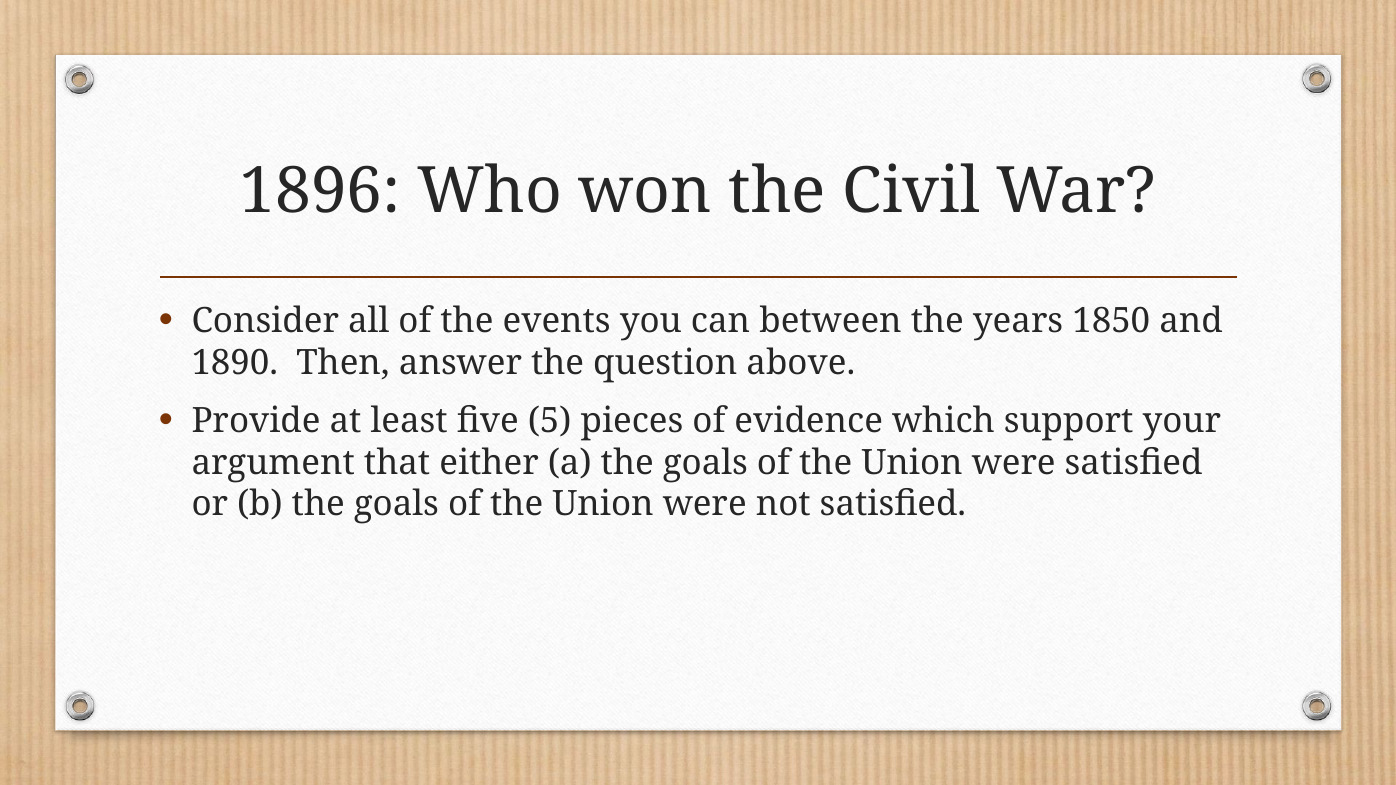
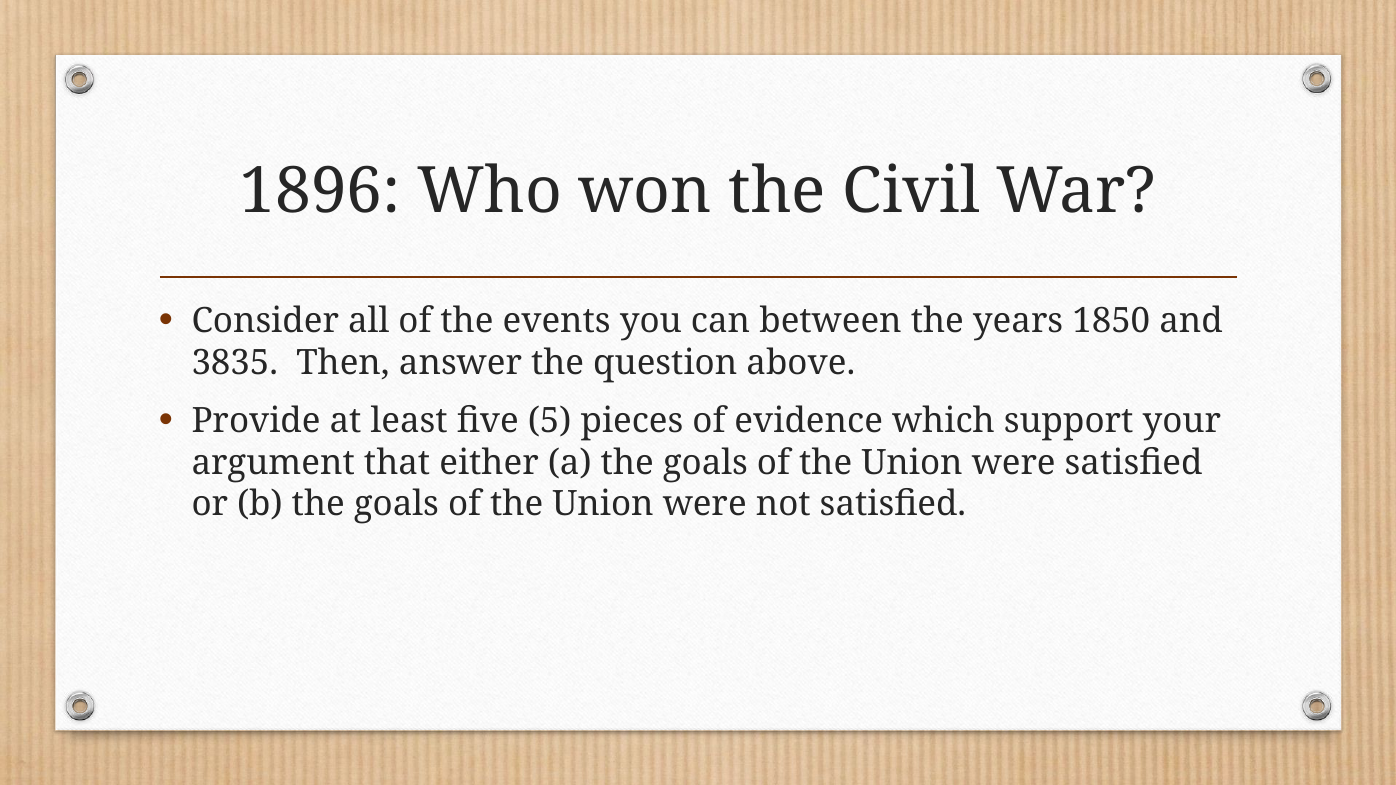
1890: 1890 -> 3835
